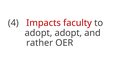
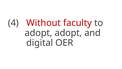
Impacts: Impacts -> Without
rather: rather -> digital
